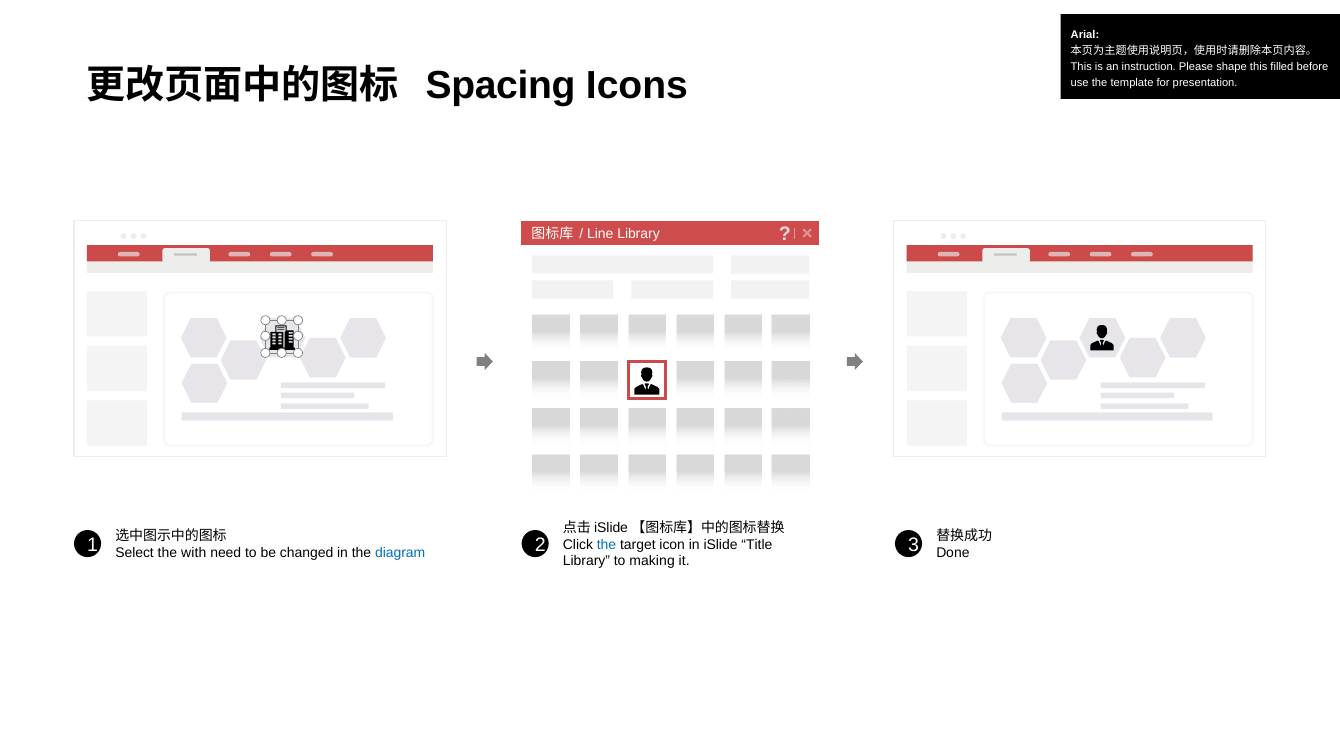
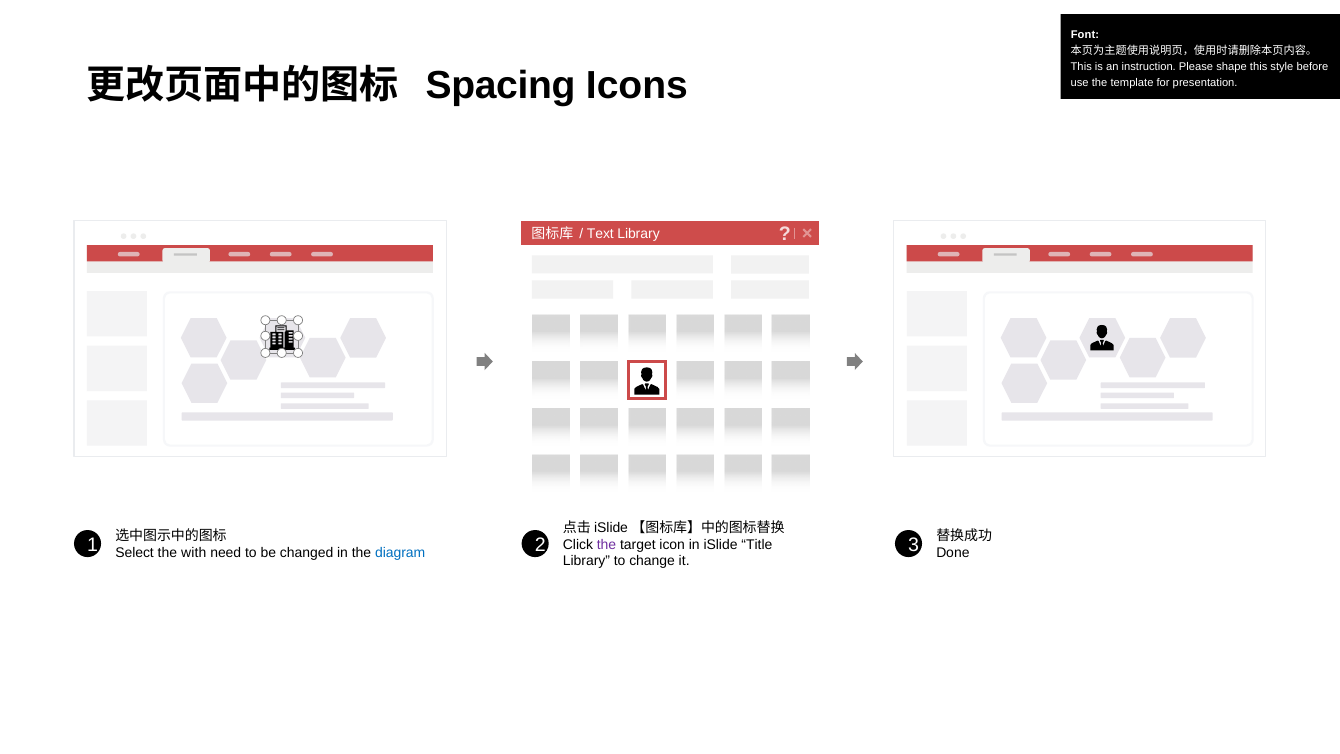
Arial: Arial -> Font
filled: filled -> style
Line: Line -> Text
the at (607, 544) colour: blue -> purple
making: making -> change
